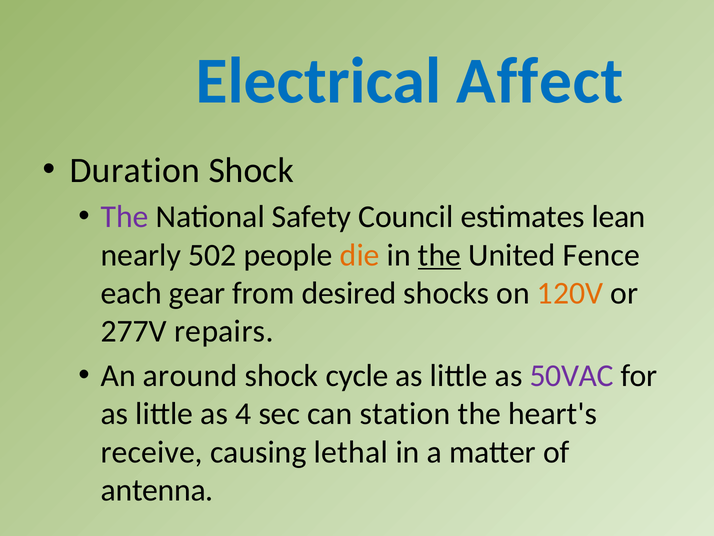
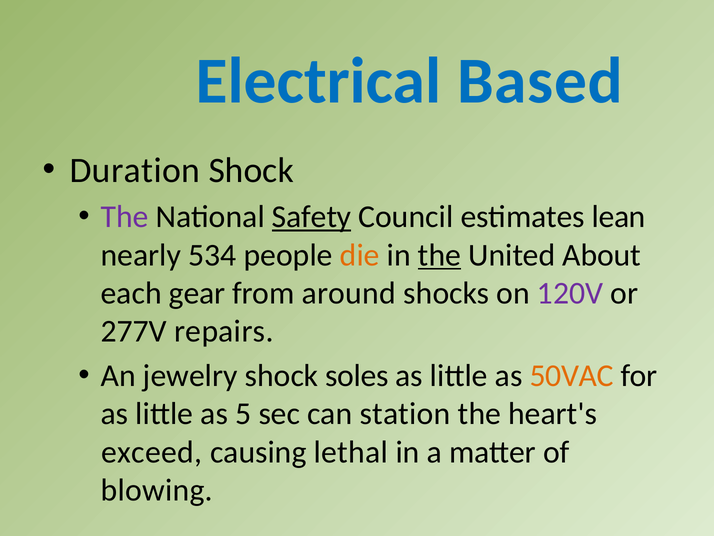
Affect: Affect -> Based
Safety underline: none -> present
502: 502 -> 534
Fence: Fence -> About
desired: desired -> around
120V colour: orange -> purple
around: around -> jewelry
cycle: cycle -> soles
50VAC colour: purple -> orange
4: 4 -> 5
receive: receive -> exceed
antenna: antenna -> blowing
